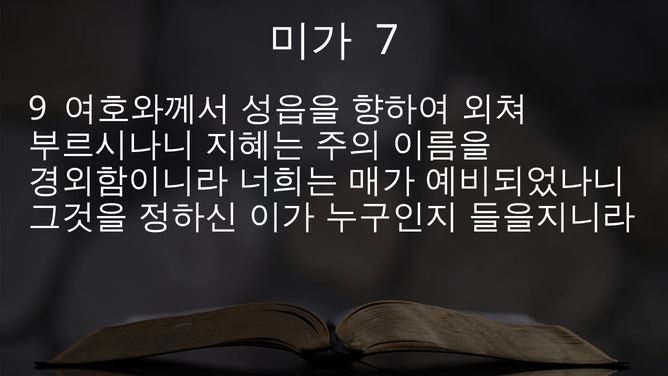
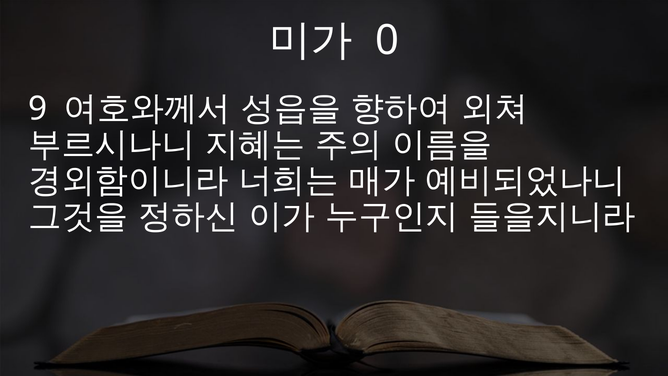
7: 7 -> 0
